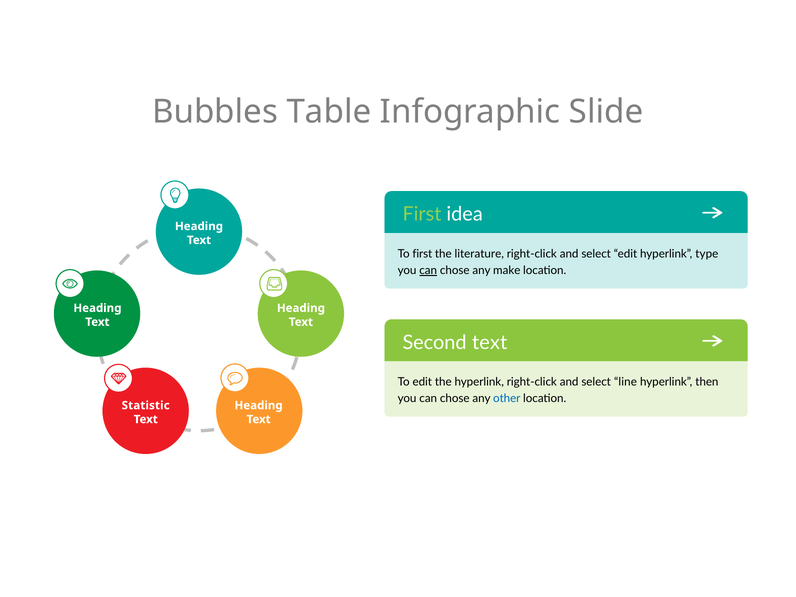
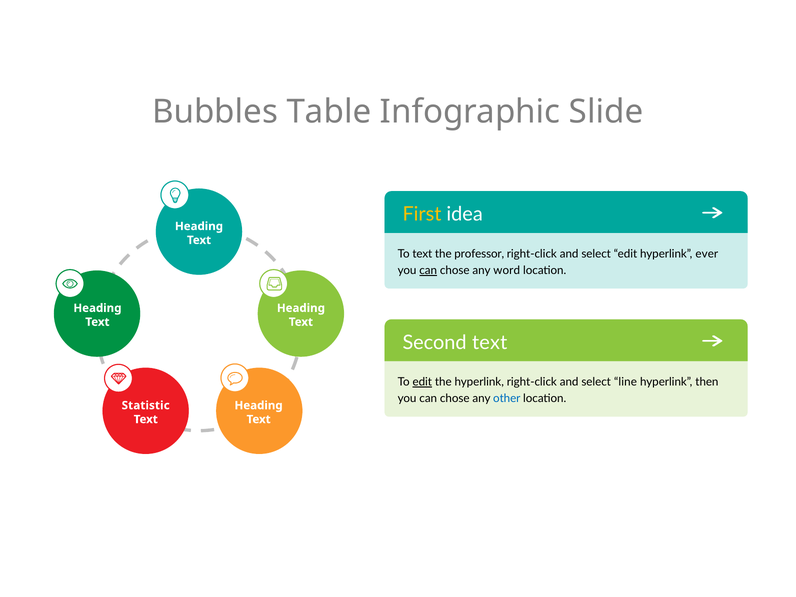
First at (422, 214) colour: light green -> yellow
To first: first -> text
literature: literature -> professor
type: type -> ever
make: make -> word
edit at (422, 382) underline: none -> present
